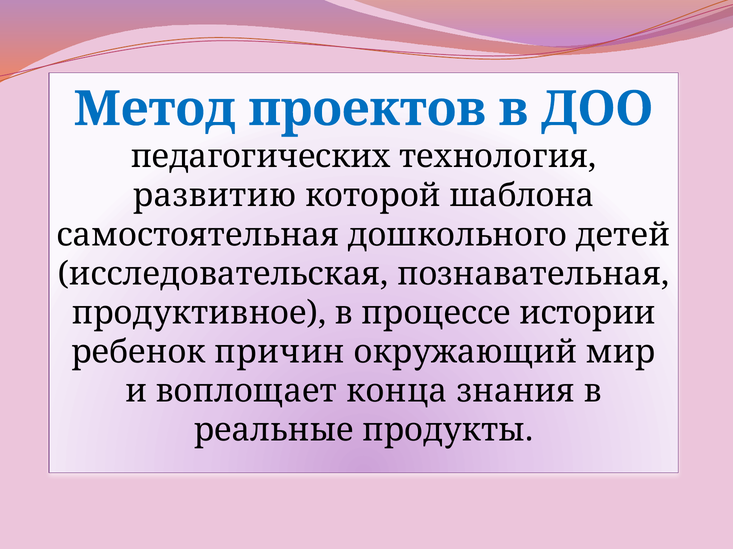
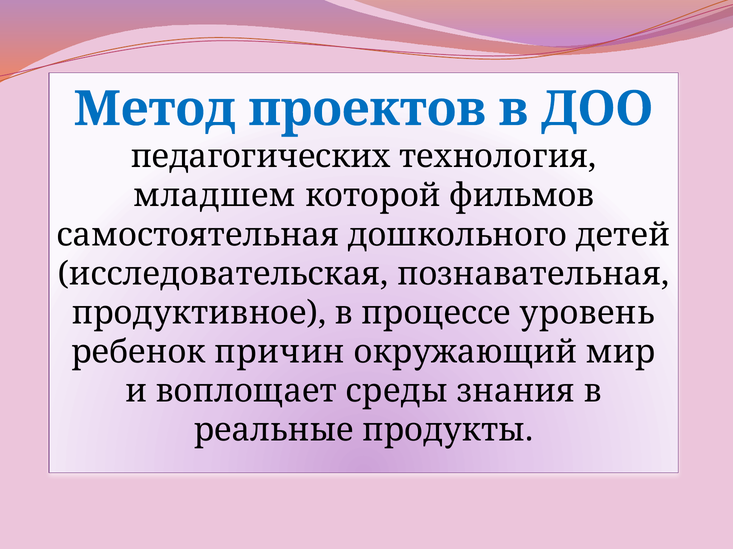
развитию: развитию -> младшем
шаблона: шаблона -> фильмов
истории: истории -> уровень
конца: конца -> среды
